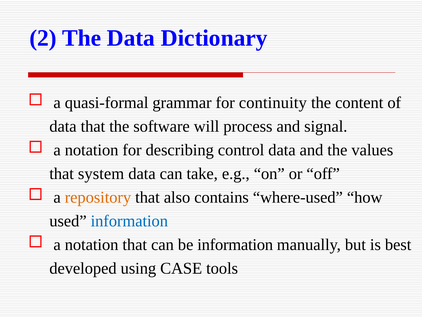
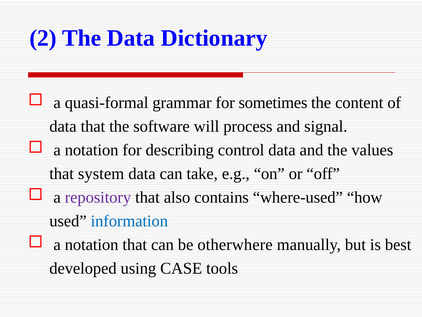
continuity: continuity -> sometimes
repository colour: orange -> purple
be information: information -> otherwhere
